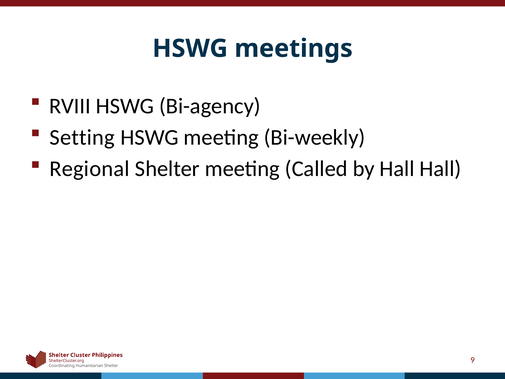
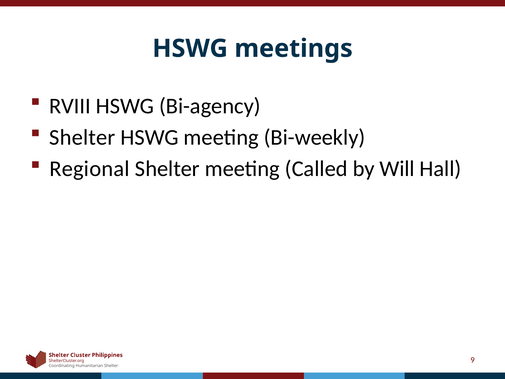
Setting at (82, 137): Setting -> Shelter
by Hall: Hall -> Will
